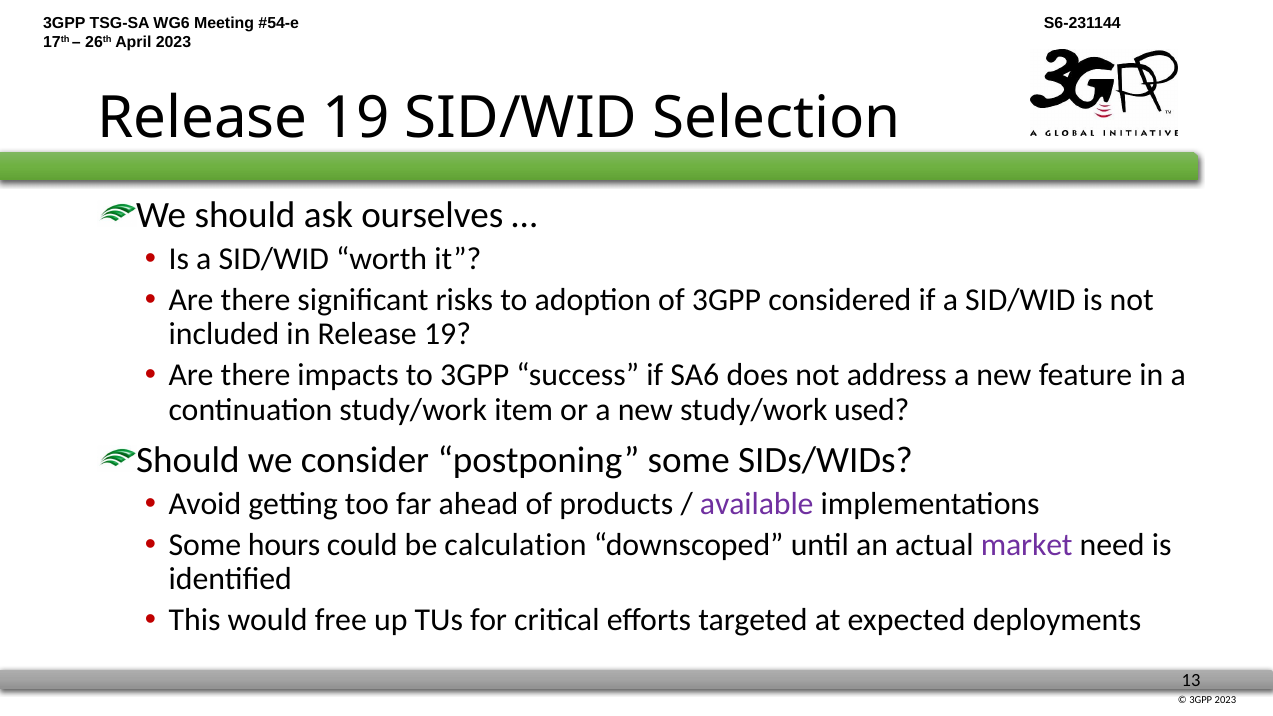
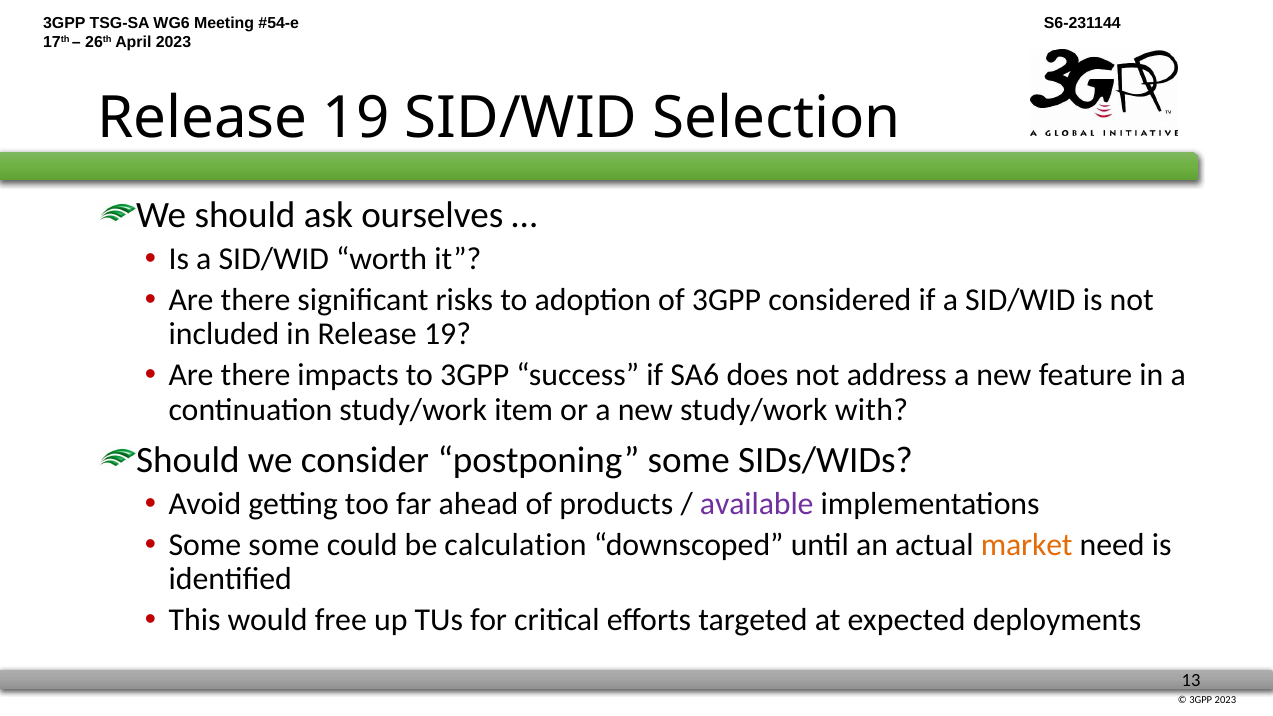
used: used -> with
Some hours: hours -> some
market colour: purple -> orange
